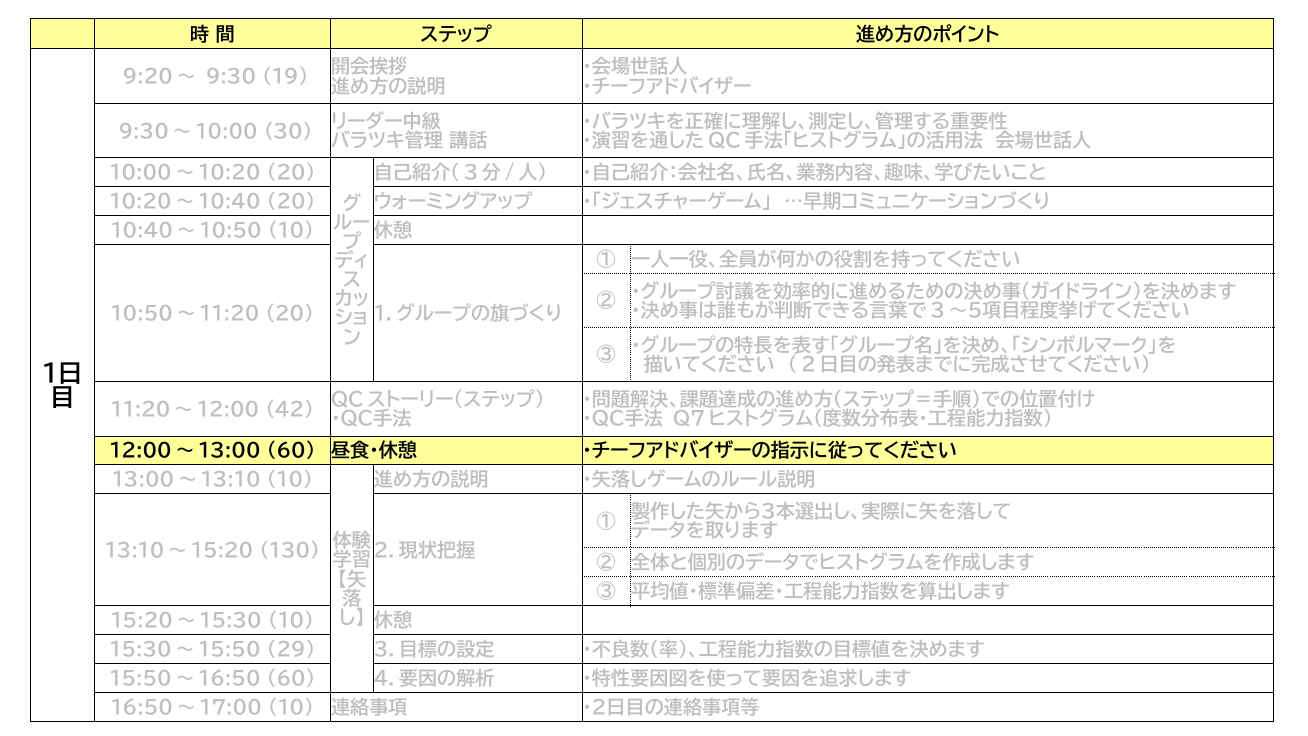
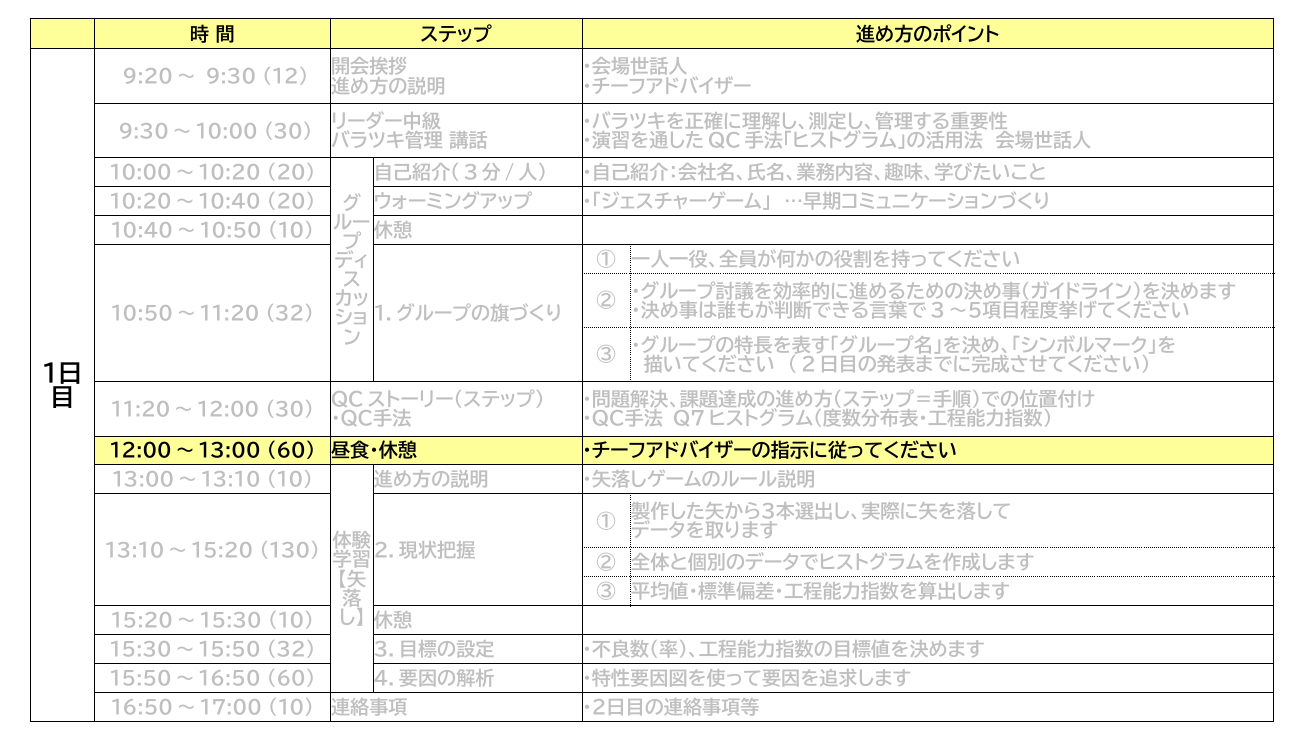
19: 19 -> 12
10:50～11:20 20: 20 -> 32
11:20～12:00 42: 42 -> 30
15:30～15:50 29: 29 -> 32
